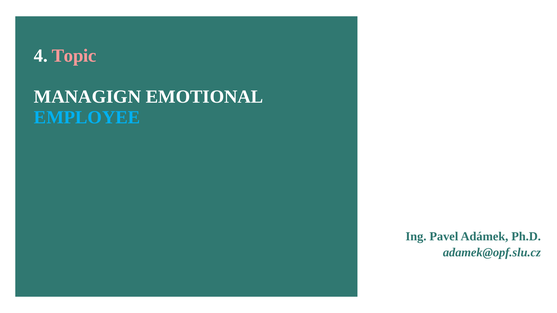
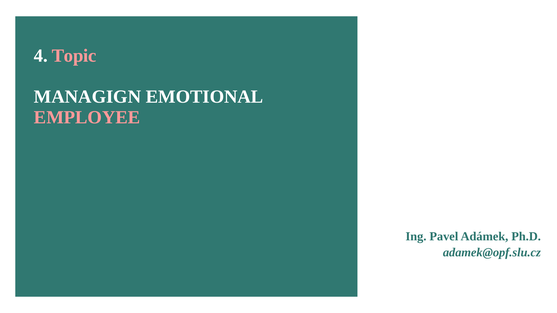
EMPLOYEE colour: light blue -> pink
